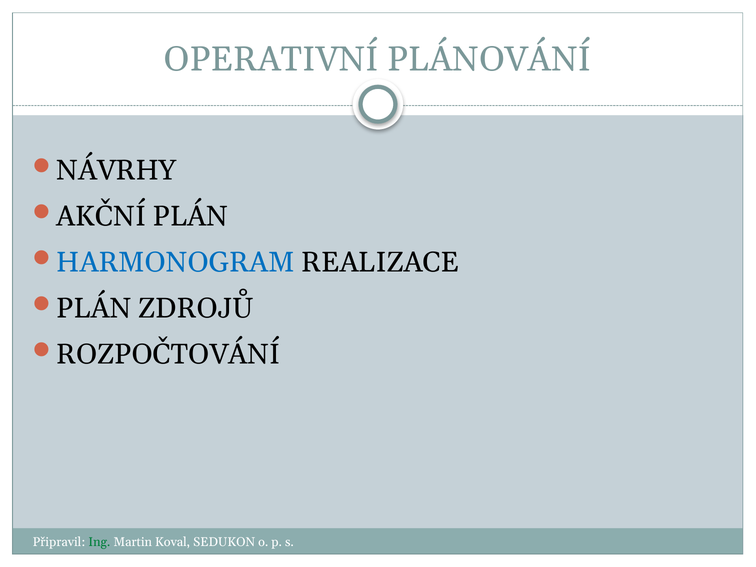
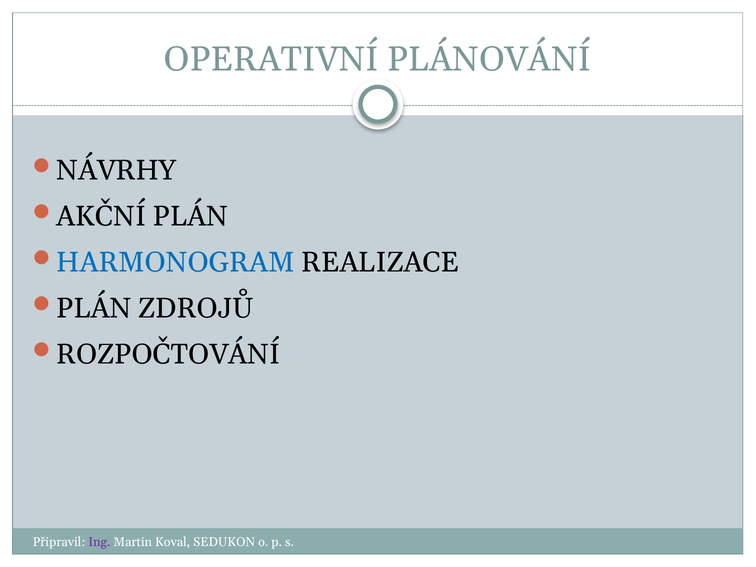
Ing colour: green -> purple
